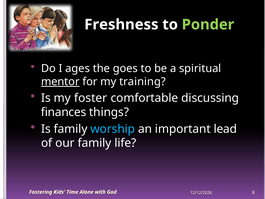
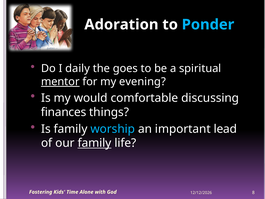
Freshness: Freshness -> Adoration
Ponder colour: light green -> light blue
ages: ages -> daily
training: training -> evening
foster: foster -> would
family at (94, 143) underline: none -> present
